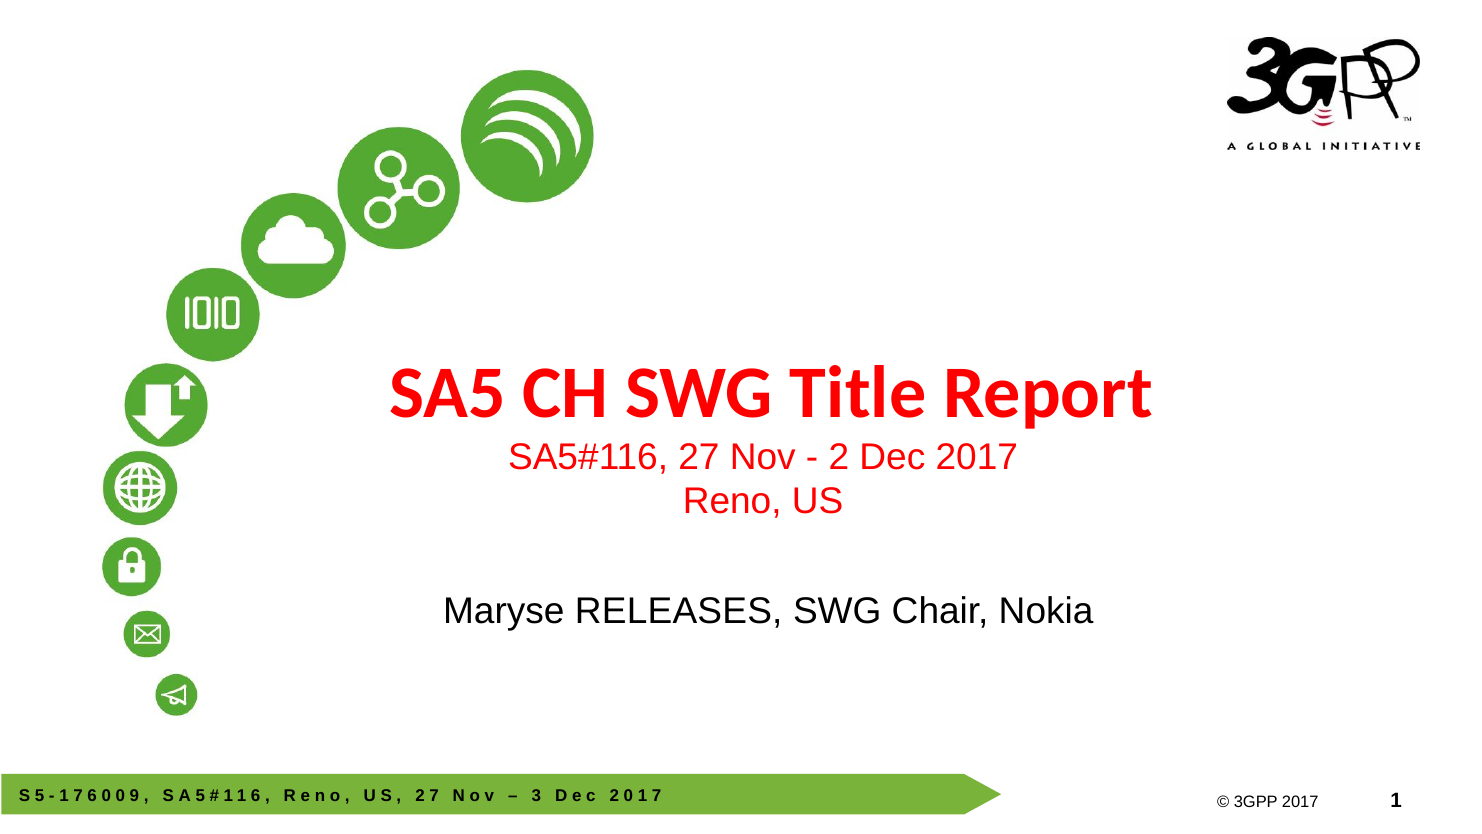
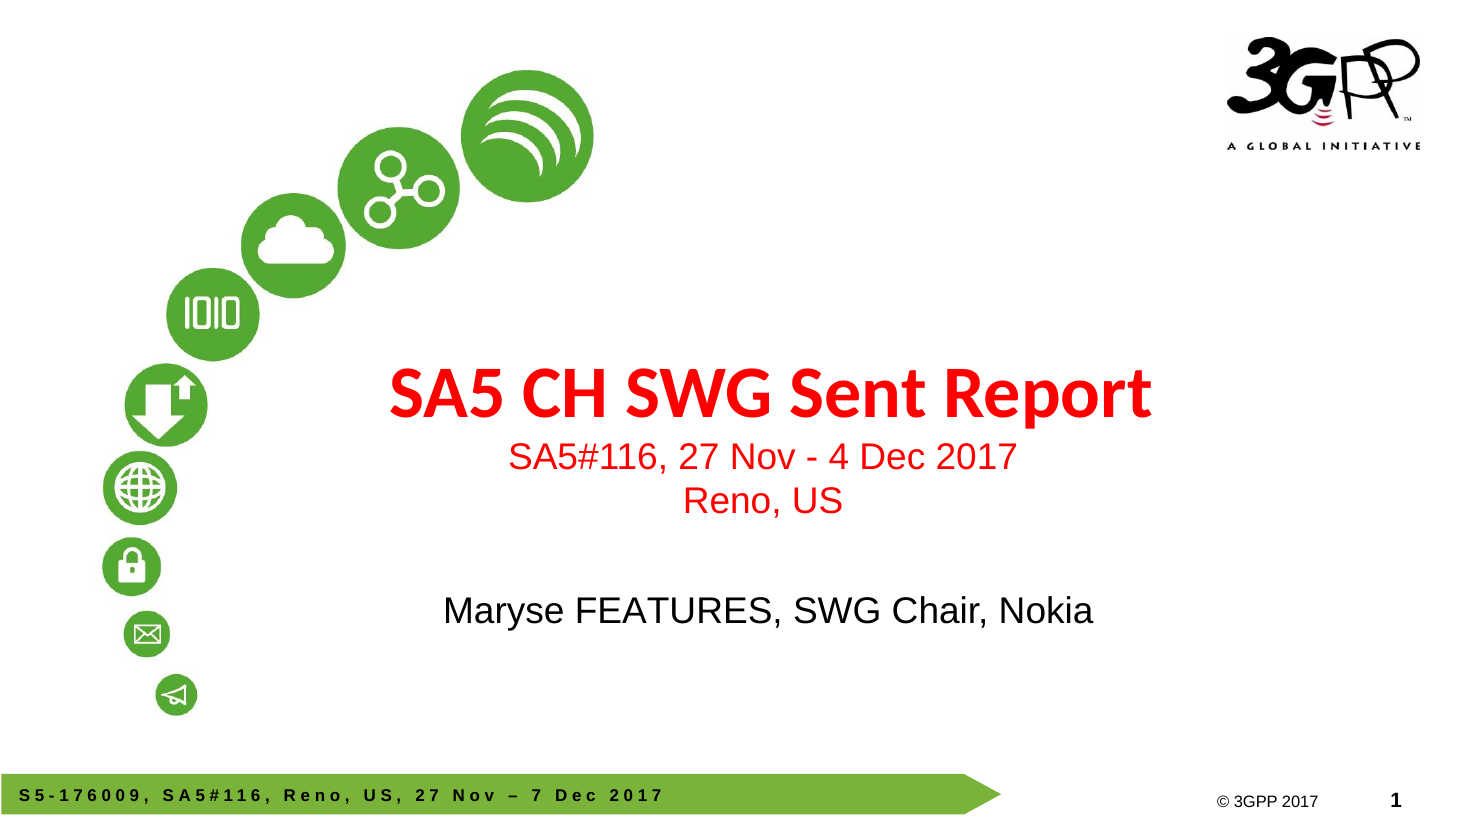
Title: Title -> Sent
2 at (839, 457): 2 -> 4
RELEASES: RELEASES -> FEATURES
3 at (536, 796): 3 -> 7
